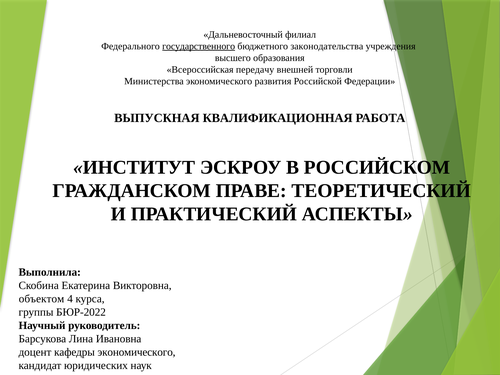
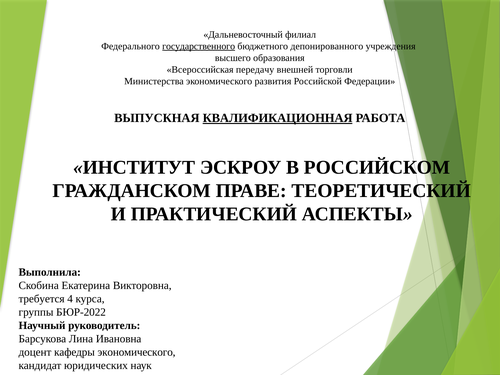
законодательства: законодательства -> депонированного
КВАЛИФИКАЦИОННАЯ underline: none -> present
объектом: объектом -> требуется
